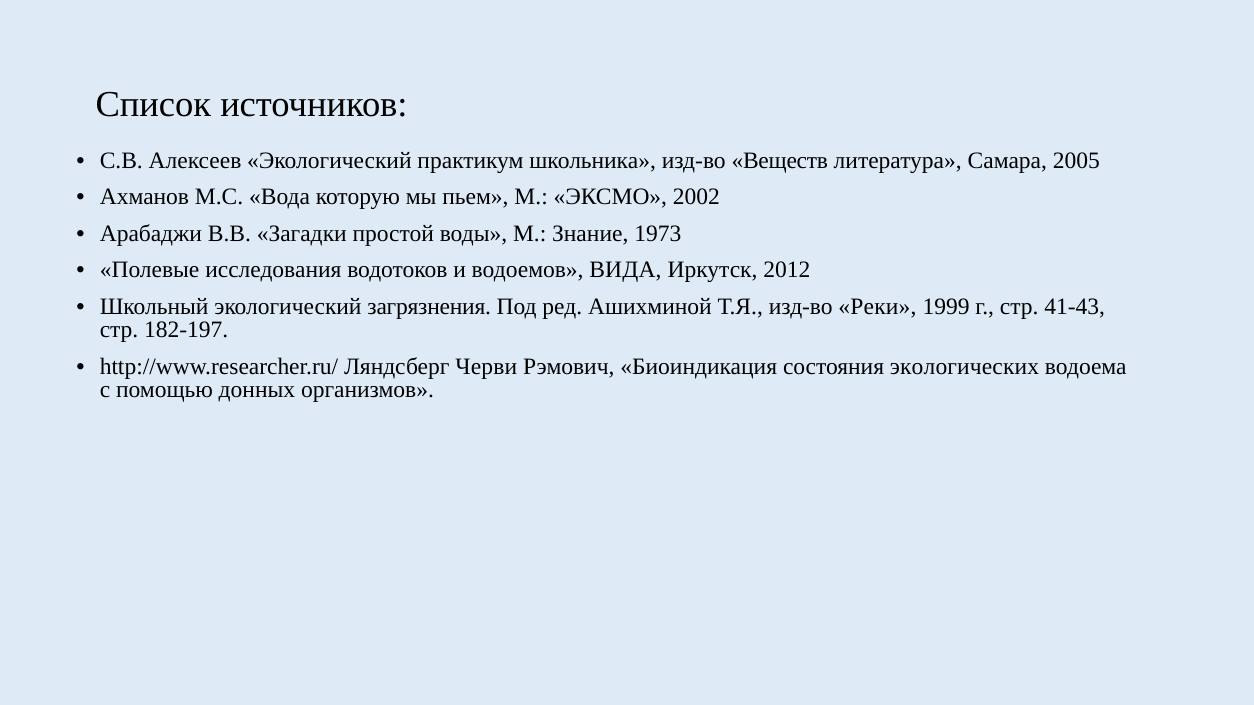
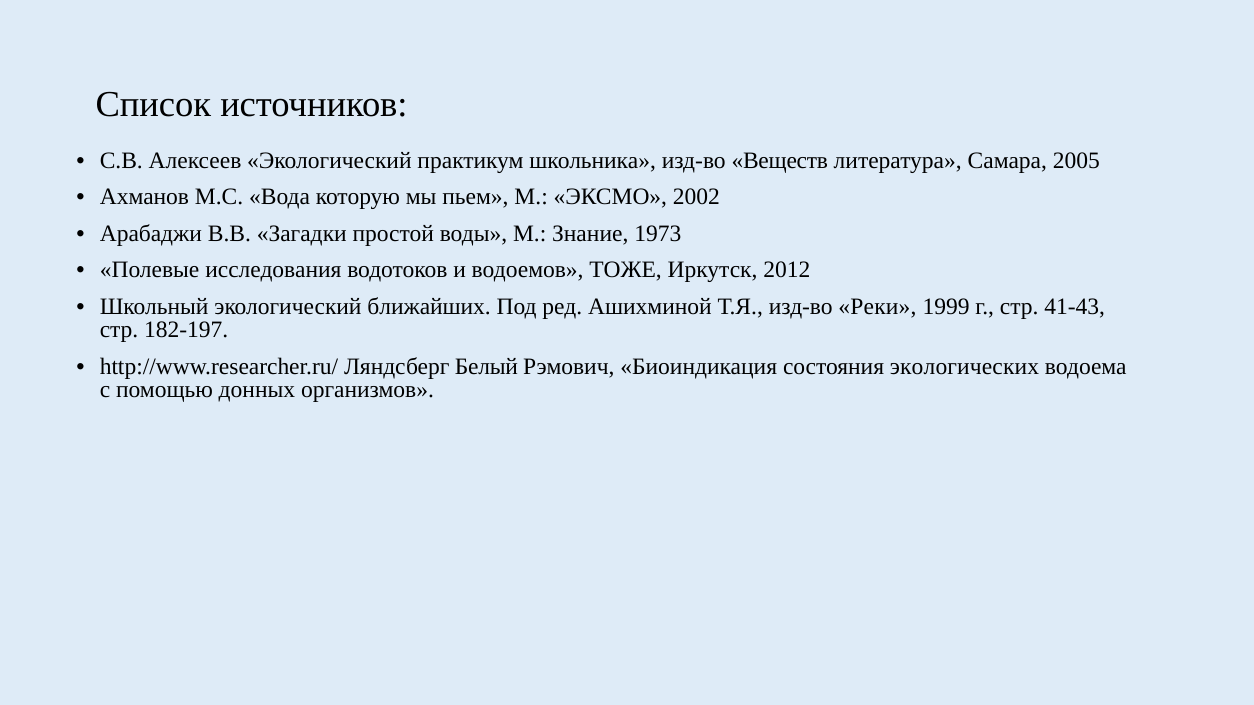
ВИДА: ВИДА -> ТОЖЕ
загрязнения: загрязнения -> ближайших
Черви: Черви -> Белый
